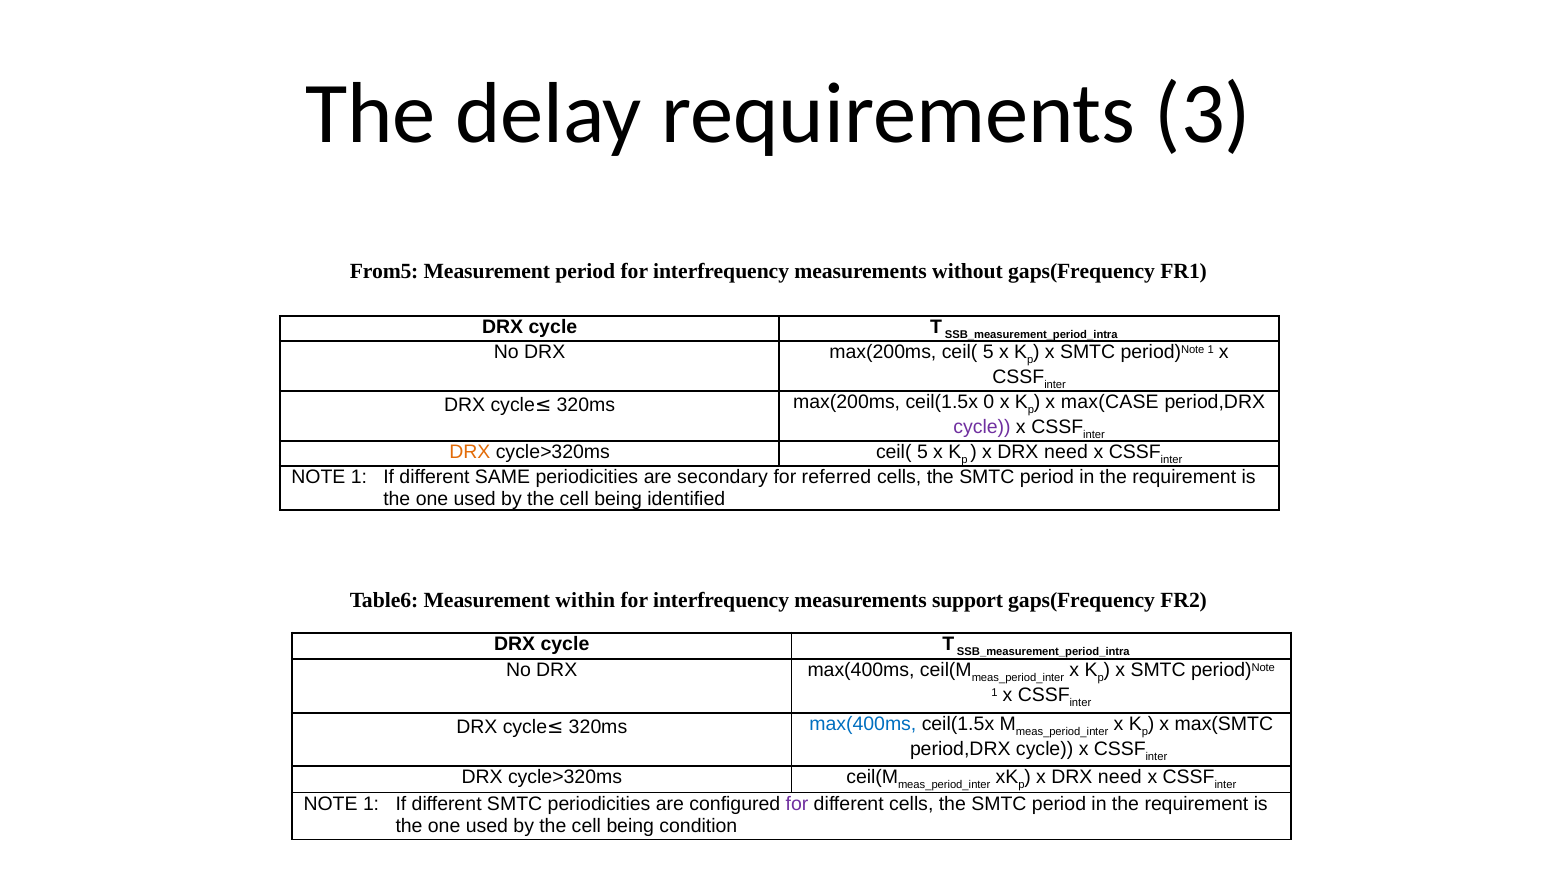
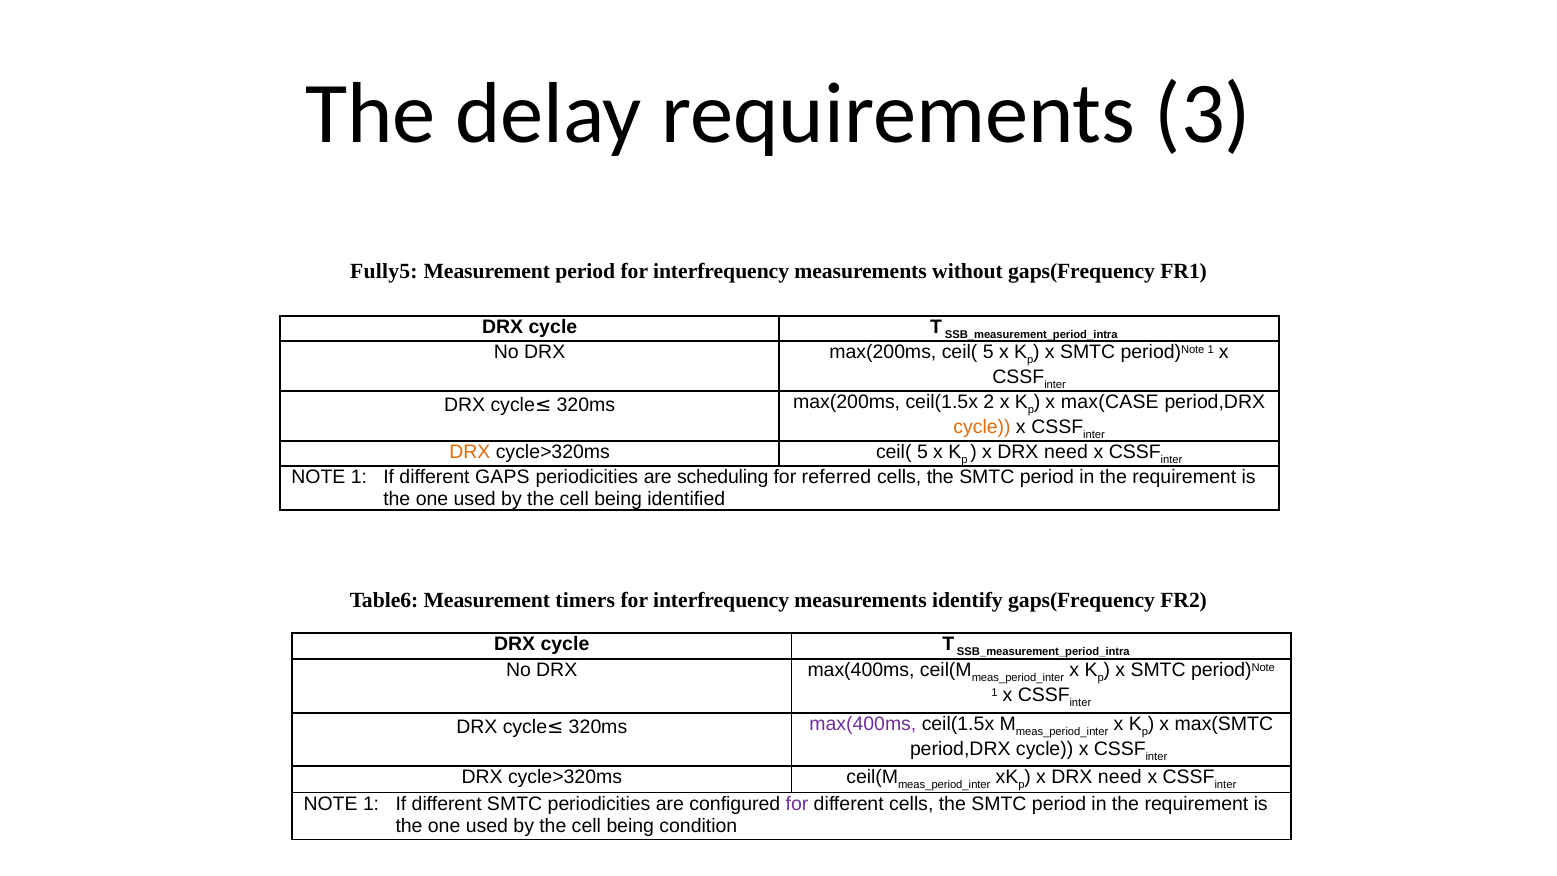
From5: From5 -> Fully5
0: 0 -> 2
cycle at (982, 427) colour: purple -> orange
SAME: SAME -> GAPS
secondary: secondary -> scheduling
within: within -> timers
support: support -> identify
max(400ms at (863, 724) colour: blue -> purple
